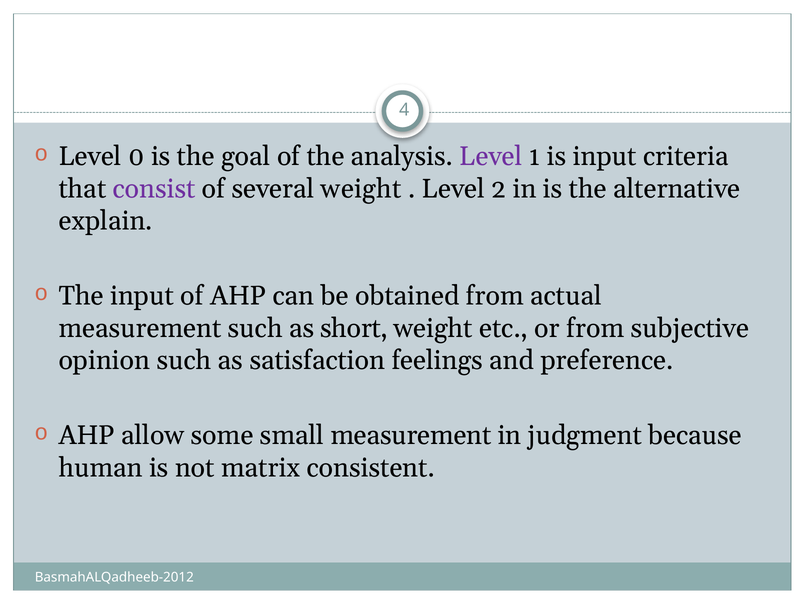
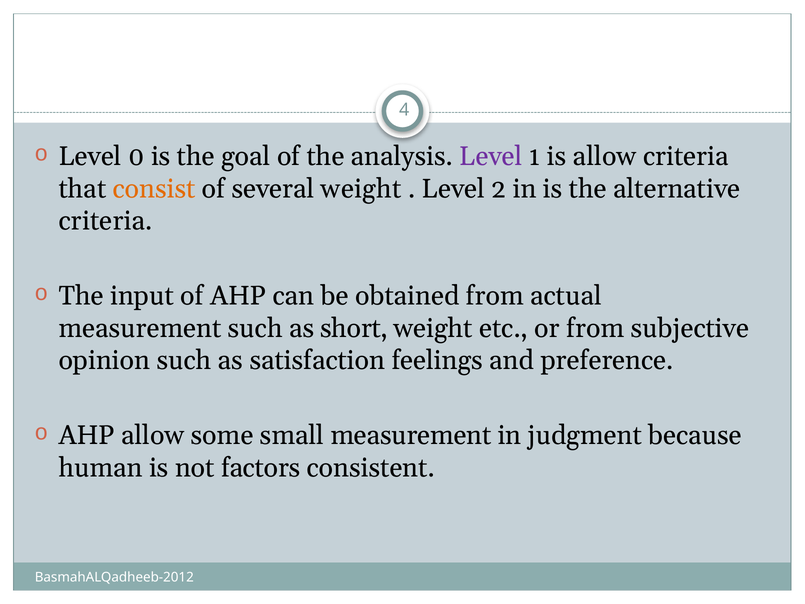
is input: input -> allow
consist colour: purple -> orange
explain at (106, 221): explain -> criteria
matrix: matrix -> factors
